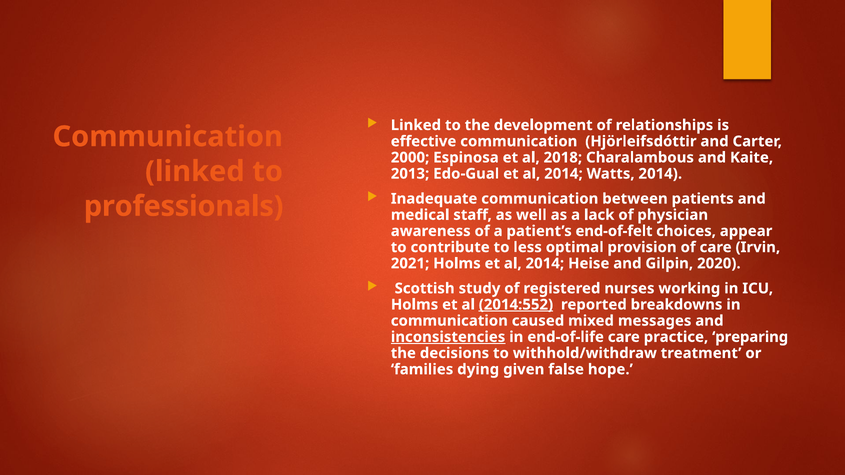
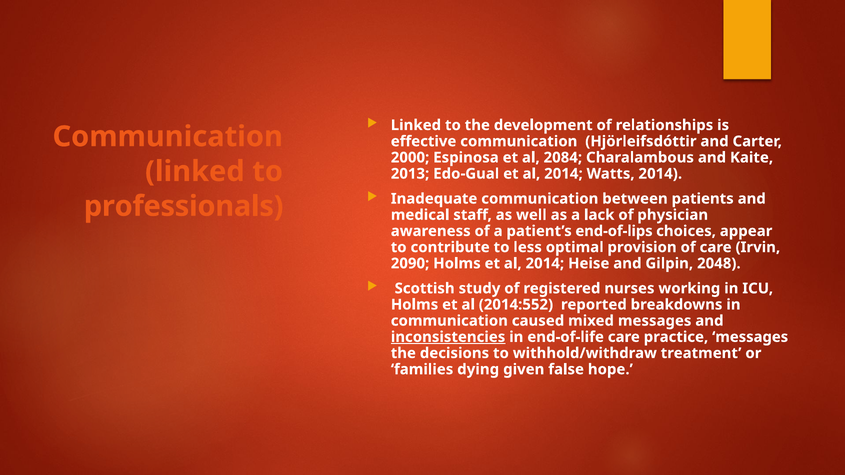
2018: 2018 -> 2084
end-of-felt: end-of-felt -> end-of-lips
2021: 2021 -> 2090
2020: 2020 -> 2048
2014:552 underline: present -> none
practice preparing: preparing -> messages
